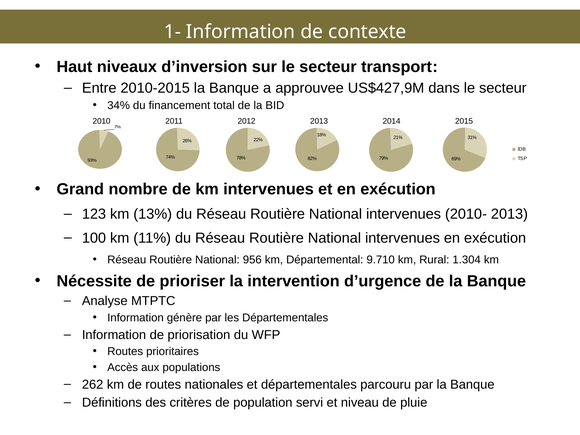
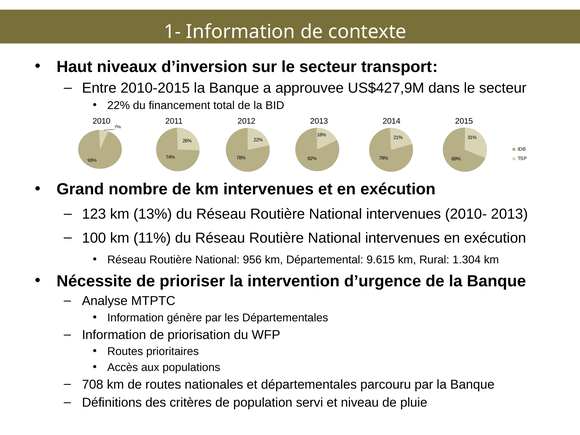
34% at (119, 106): 34% -> 22%
9.710: 9.710 -> 9.615
262: 262 -> 708
